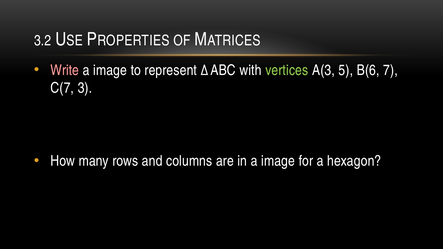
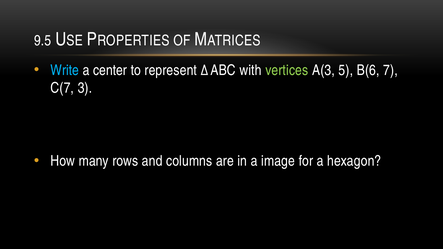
3.2: 3.2 -> 9.5
Write colour: pink -> light blue
image at (110, 70): image -> center
